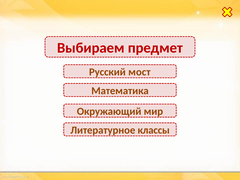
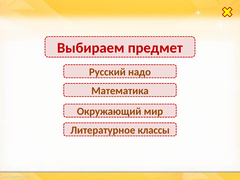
мост: мост -> надо
